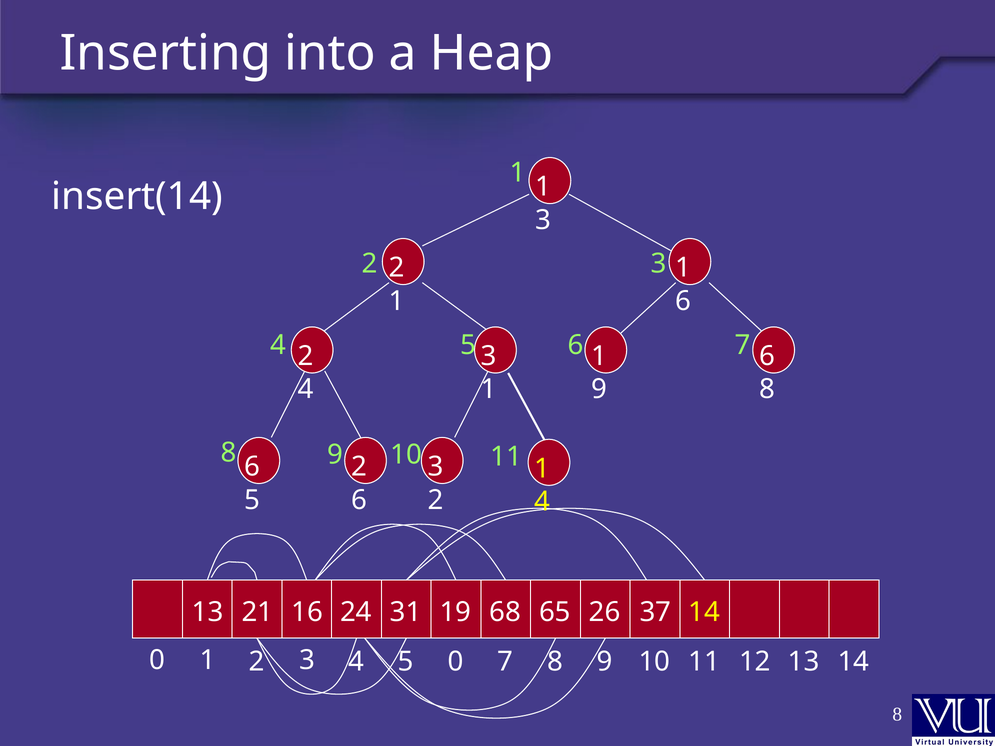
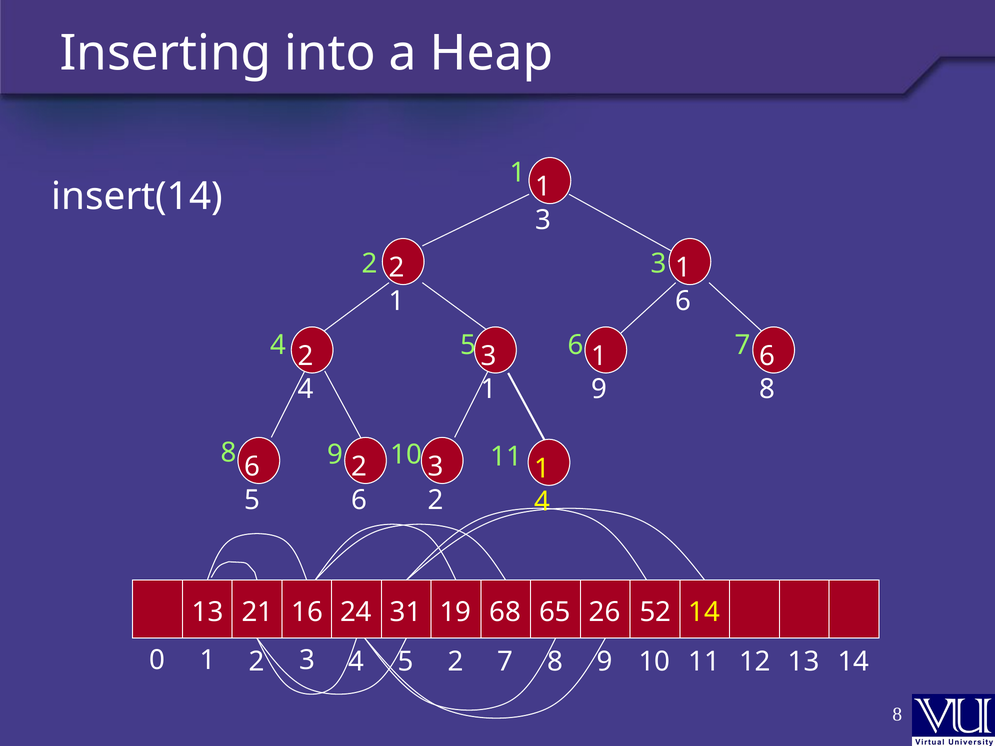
37: 37 -> 52
5 0: 0 -> 2
